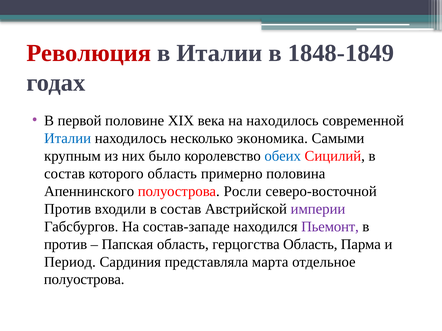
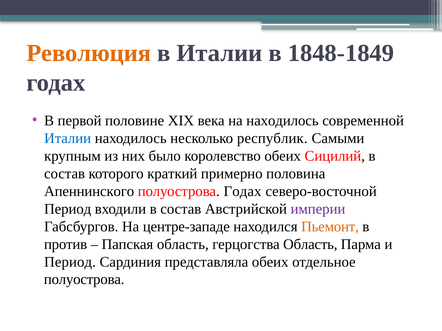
Революция colour: red -> orange
экономика: экономика -> республик
обеих at (283, 156) colour: blue -> black
которого область: область -> краткий
полуострова Росли: Росли -> Годах
Против at (68, 209): Против -> Период
состав-западе: состав-западе -> центре-западе
Пьемонт colour: purple -> orange
представляла марта: марта -> обеих
